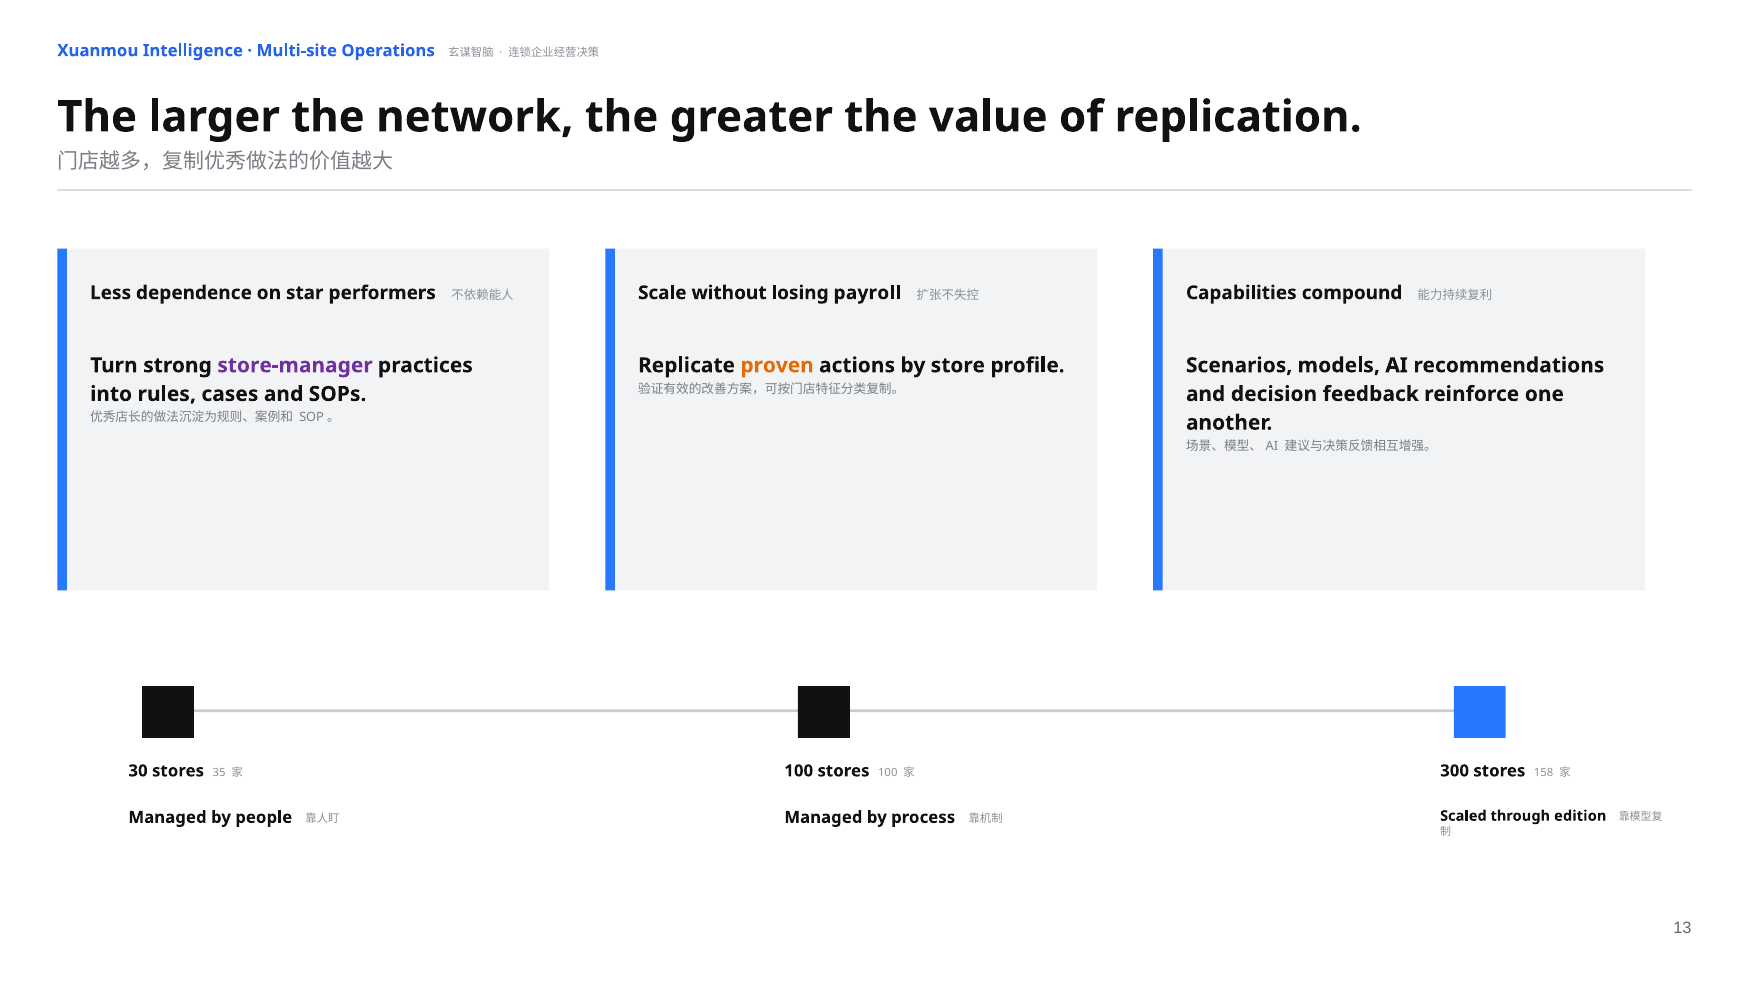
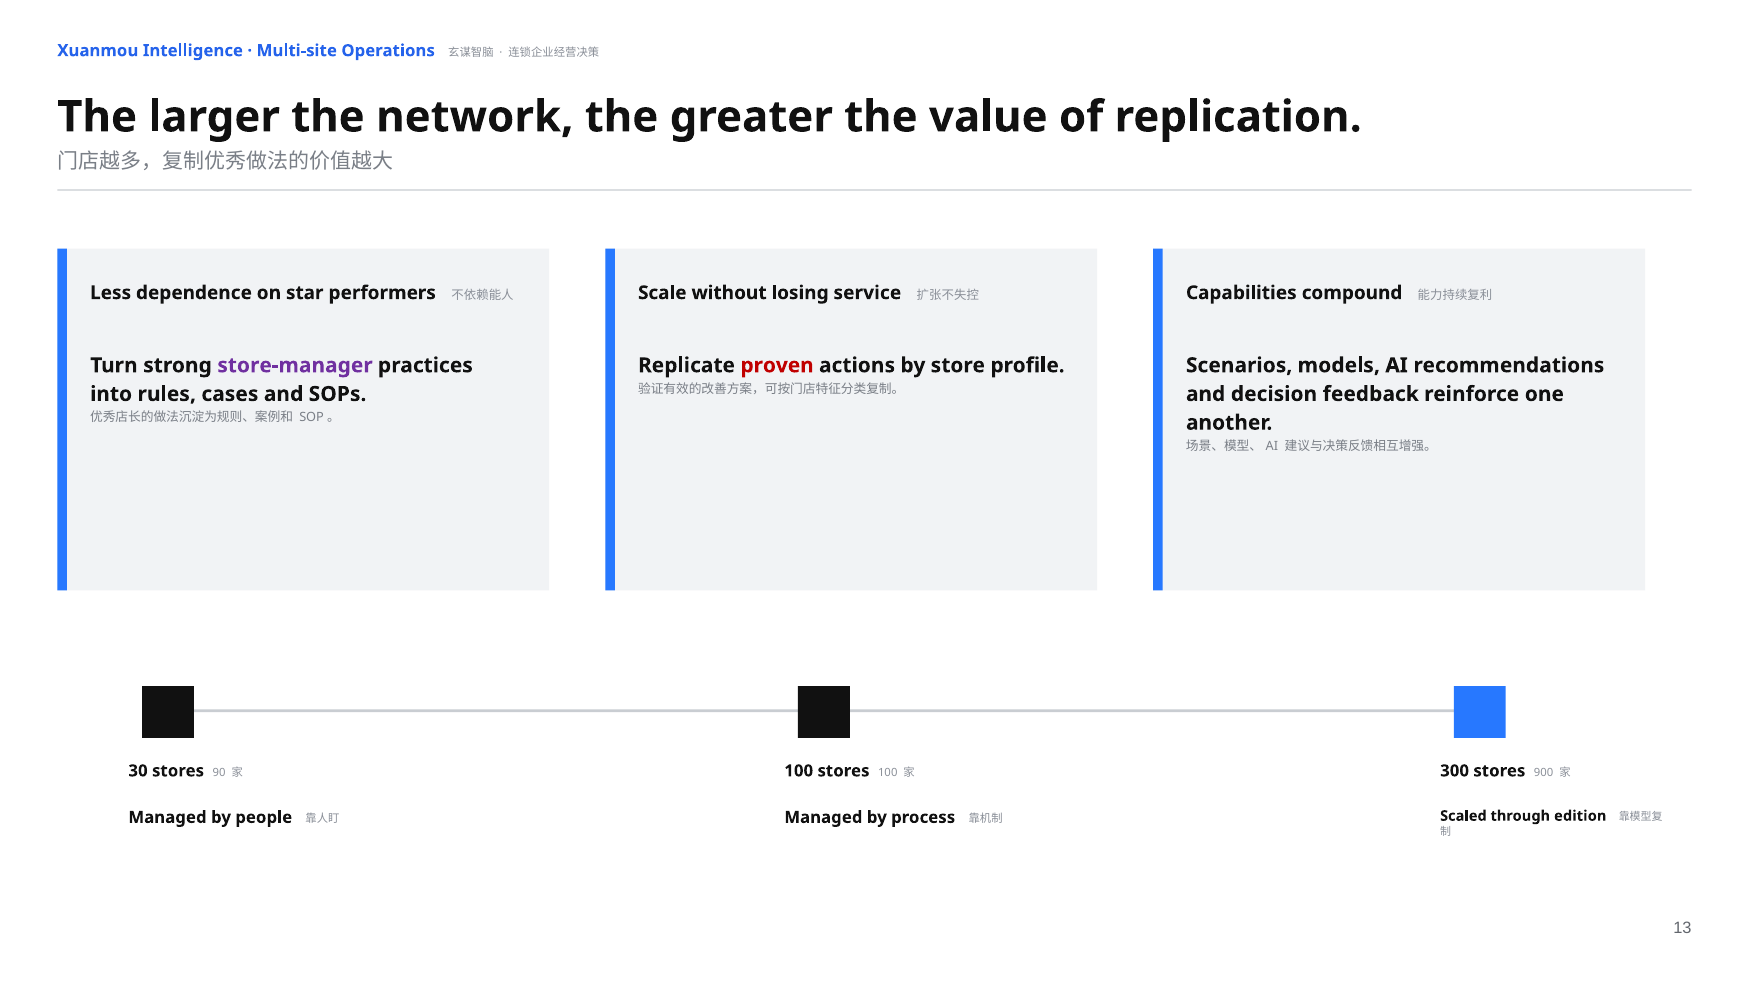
payroll: payroll -> service
proven colour: orange -> red
35: 35 -> 90
158: 158 -> 900
